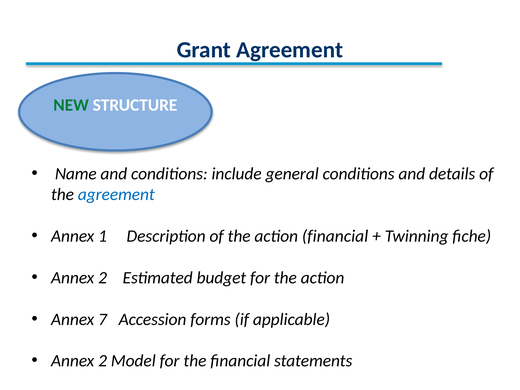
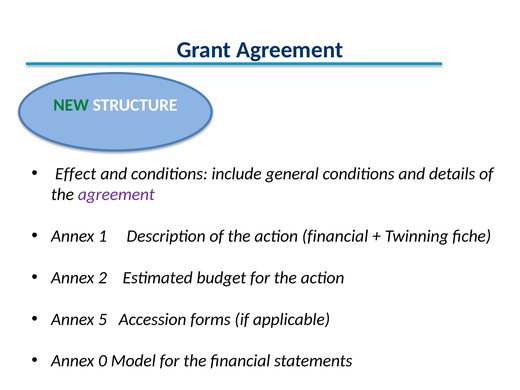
Name: Name -> Effect
agreement at (116, 194) colour: blue -> purple
7: 7 -> 5
2 at (103, 361): 2 -> 0
